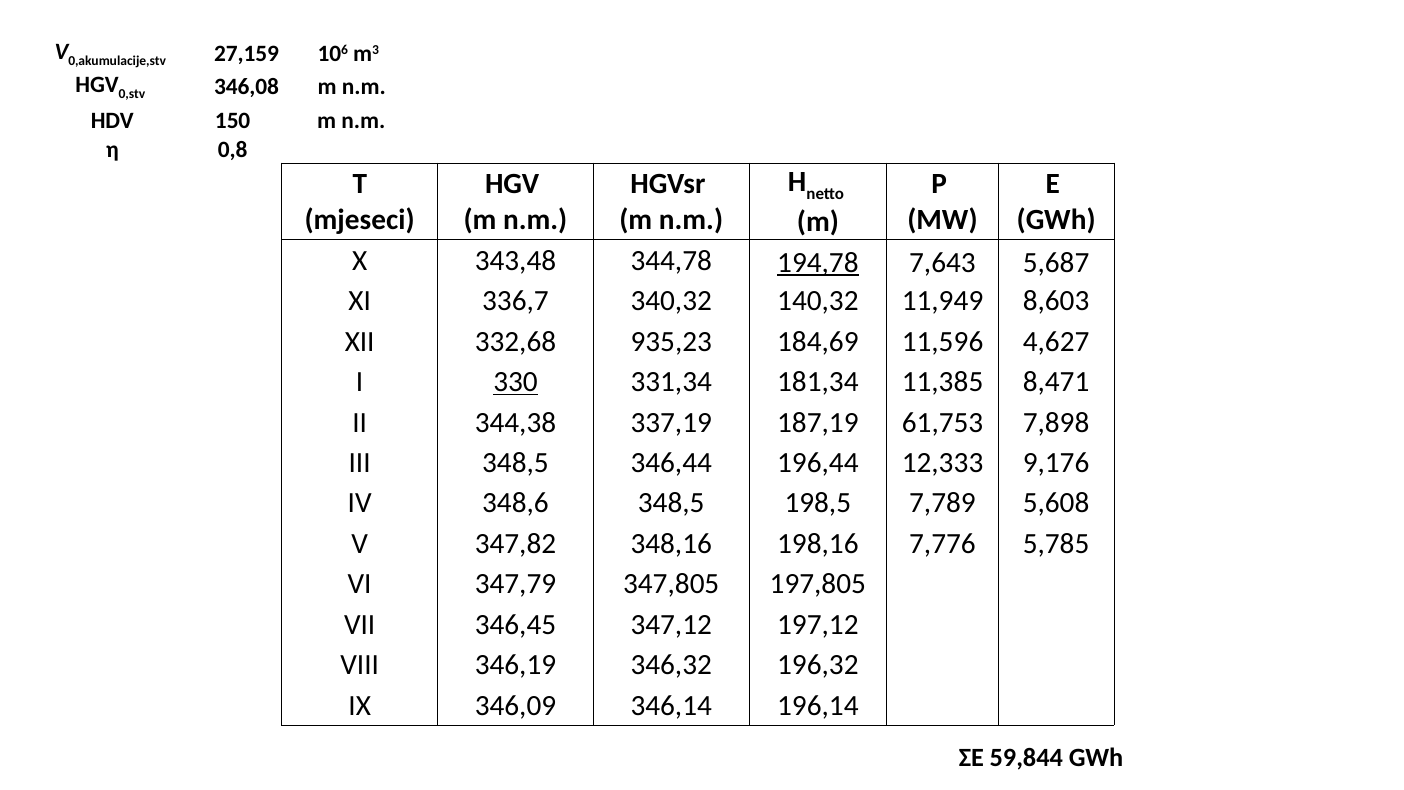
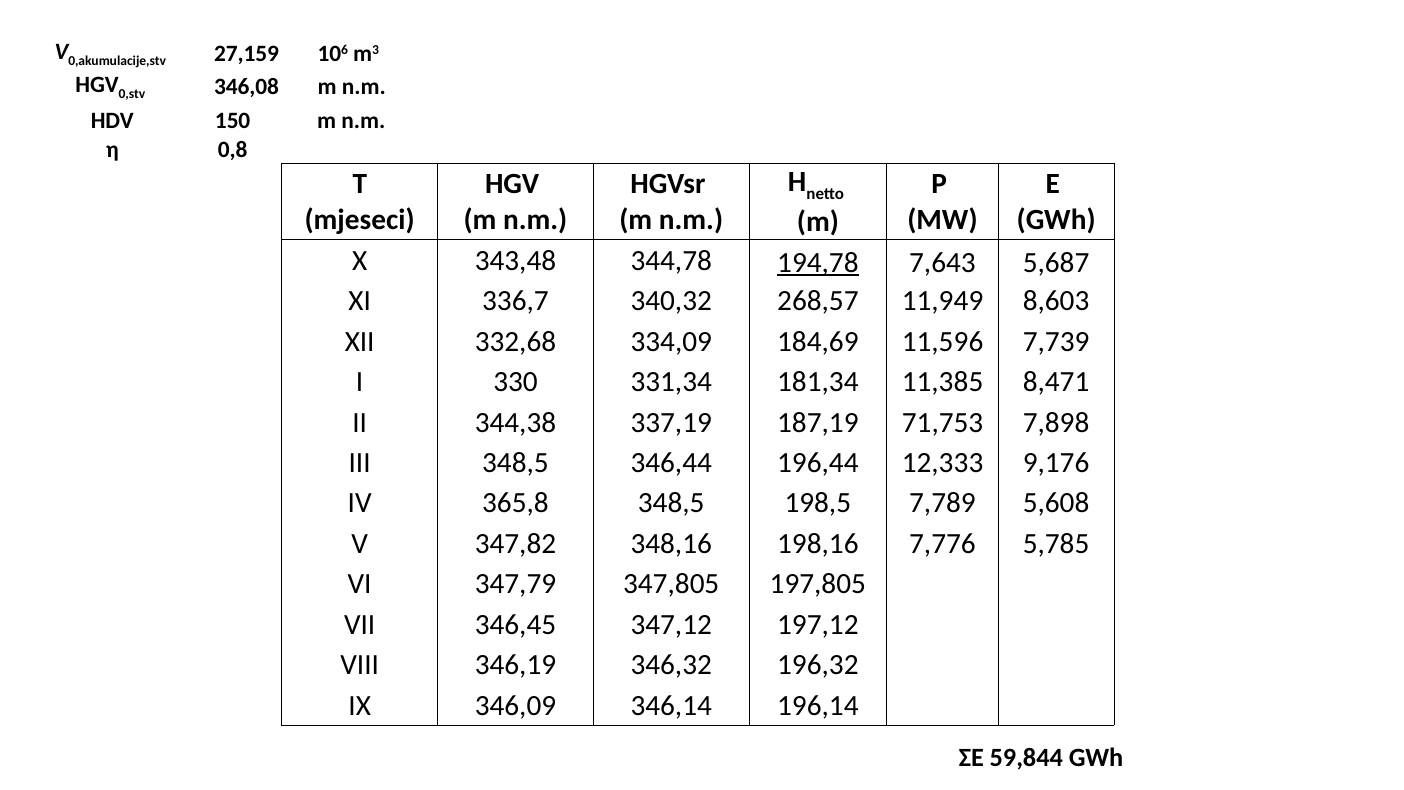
140,32: 140,32 -> 268,57
935,23: 935,23 -> 334,09
4,627: 4,627 -> 7,739
330 underline: present -> none
61,753: 61,753 -> 71,753
348,6: 348,6 -> 365,8
